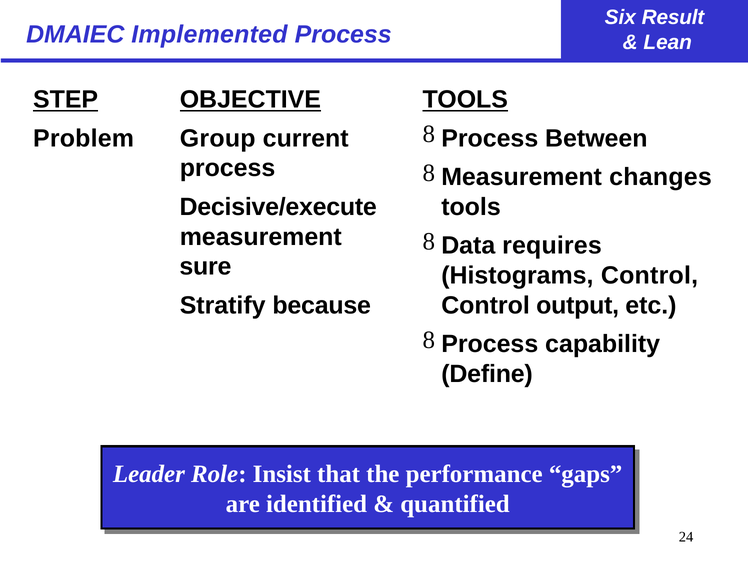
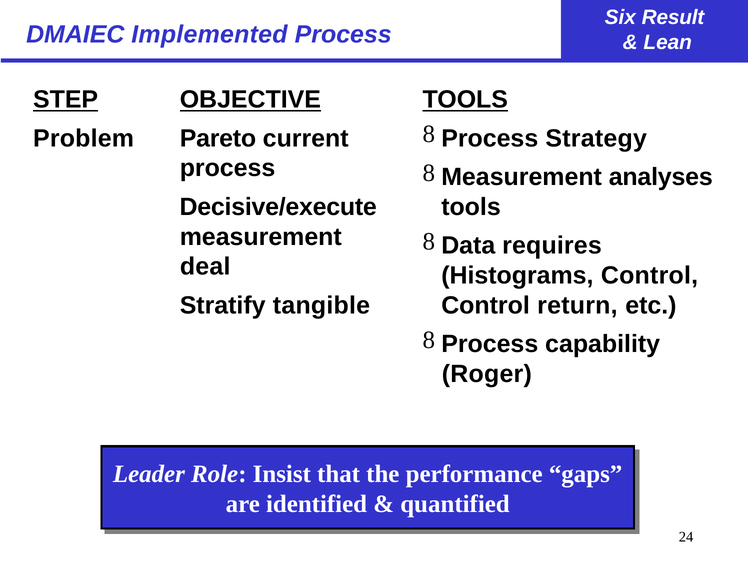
Between: Between -> Strategy
Group: Group -> Pareto
changes: changes -> analyses
sure: sure -> deal
because: because -> tangible
output: output -> return
Define: Define -> Roger
